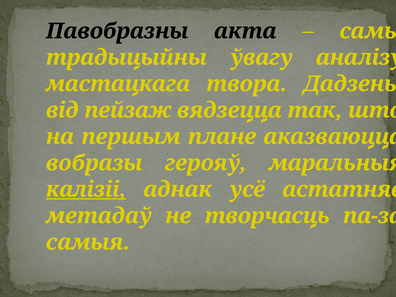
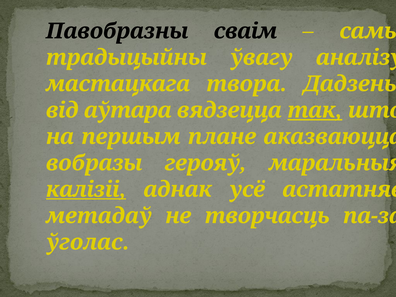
акта: акта -> сваім
пейзаж: пейзаж -> аўтара
так underline: none -> present
самыя: самыя -> ўголас
